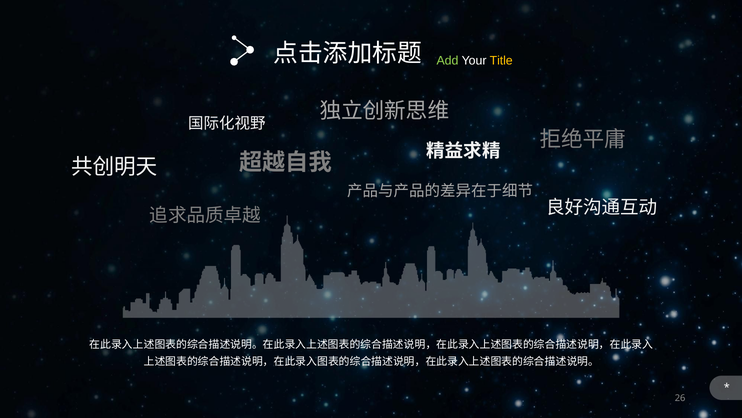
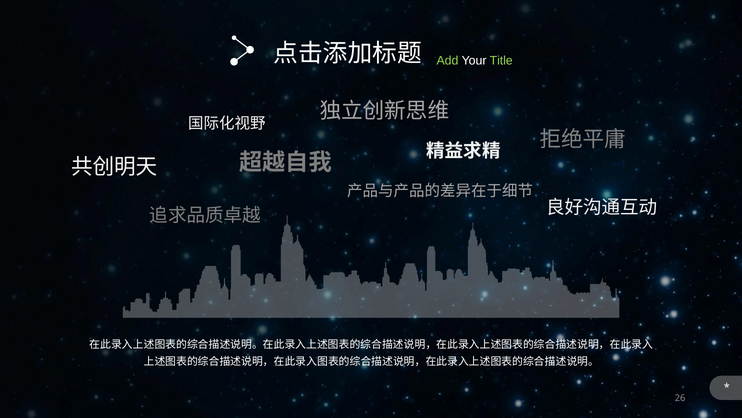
Title colour: yellow -> light green
